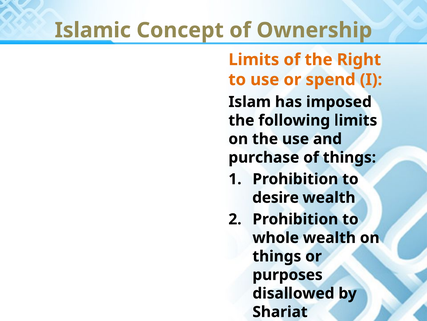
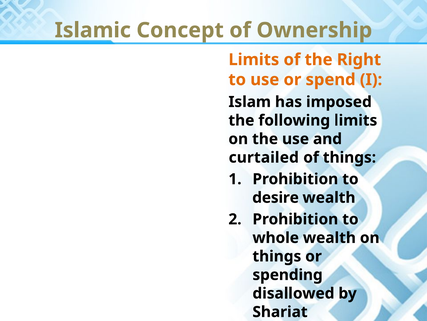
purchase: purchase -> curtailed
purposes: purposes -> spending
